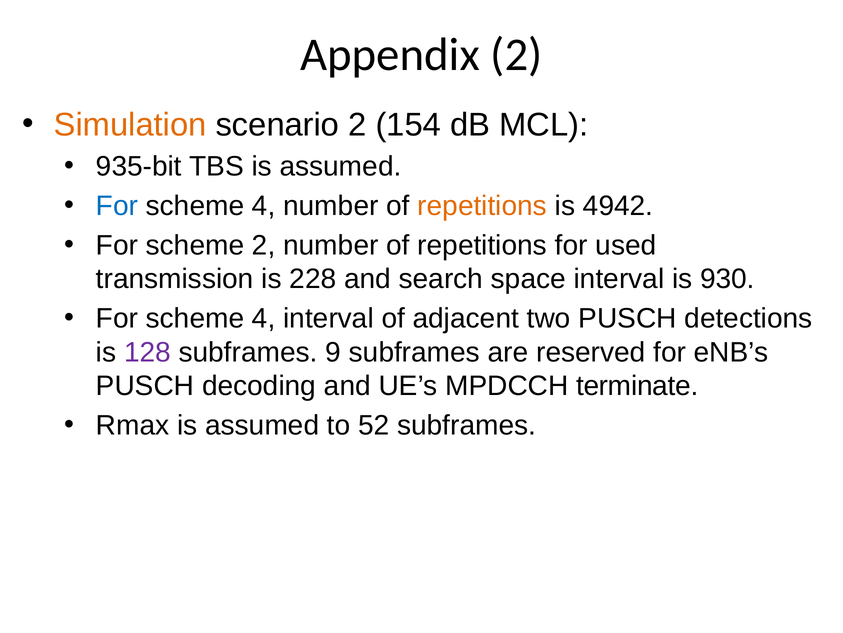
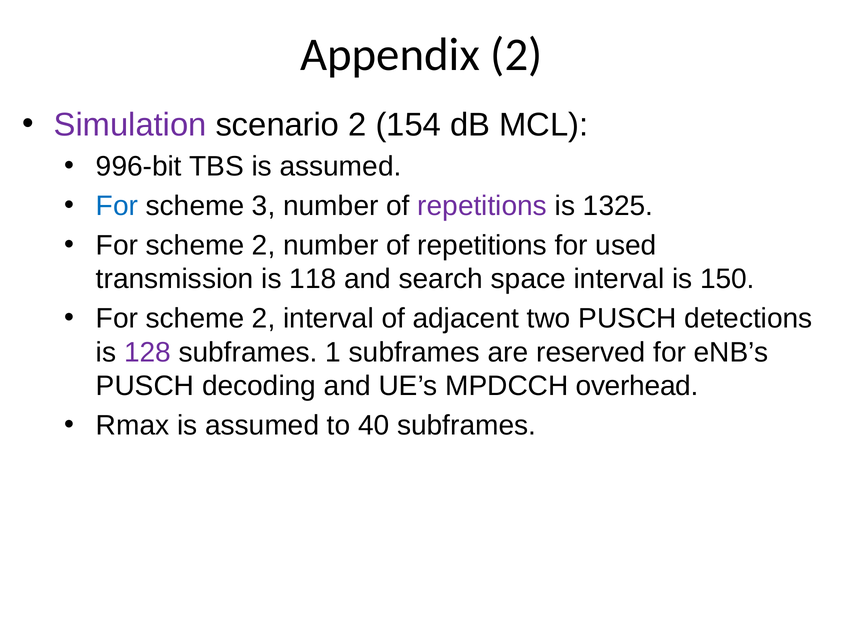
Simulation colour: orange -> purple
935-bit: 935-bit -> 996-bit
4 at (264, 206): 4 -> 3
repetitions at (482, 206) colour: orange -> purple
4942: 4942 -> 1325
228: 228 -> 118
930: 930 -> 150
4 at (264, 318): 4 -> 2
9: 9 -> 1
terminate: terminate -> overhead
52: 52 -> 40
